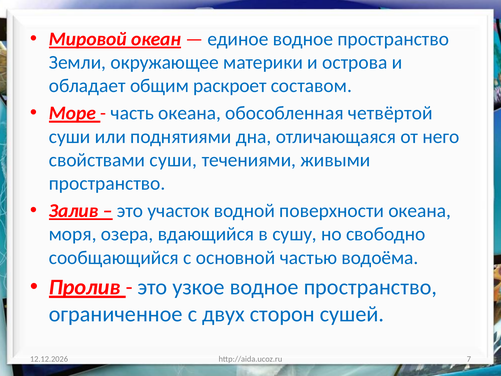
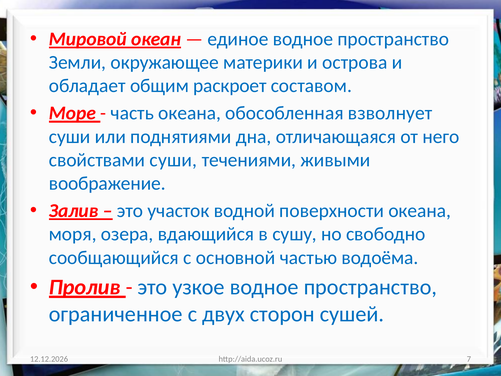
четвёртой: четвёртой -> взволнует
пространство at (107, 183): пространство -> воображение
